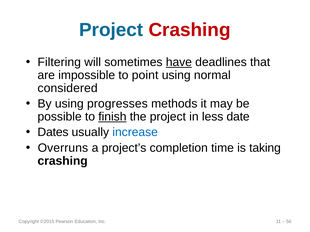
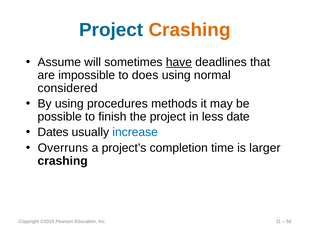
Crashing at (190, 30) colour: red -> orange
Filtering: Filtering -> Assume
point: point -> does
progresses: progresses -> procedures
finish underline: present -> none
taking: taking -> larger
